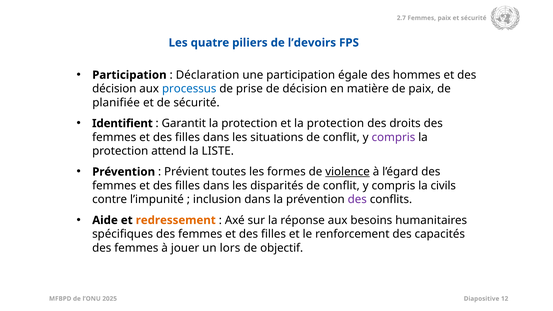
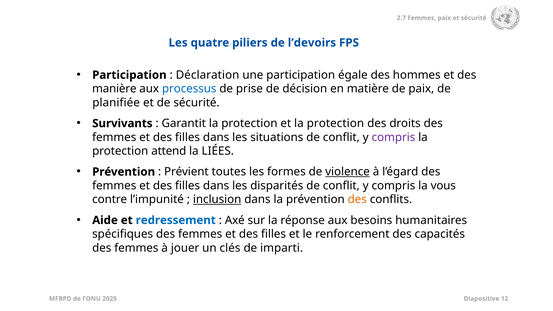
décision at (114, 89): décision -> manière
Identifient: Identifient -> Survivants
LISTE: LISTE -> LIÉES
civils: civils -> vous
inclusion underline: none -> present
des at (357, 200) colour: purple -> orange
redressement colour: orange -> blue
lors: lors -> clés
objectif: objectif -> imparti
